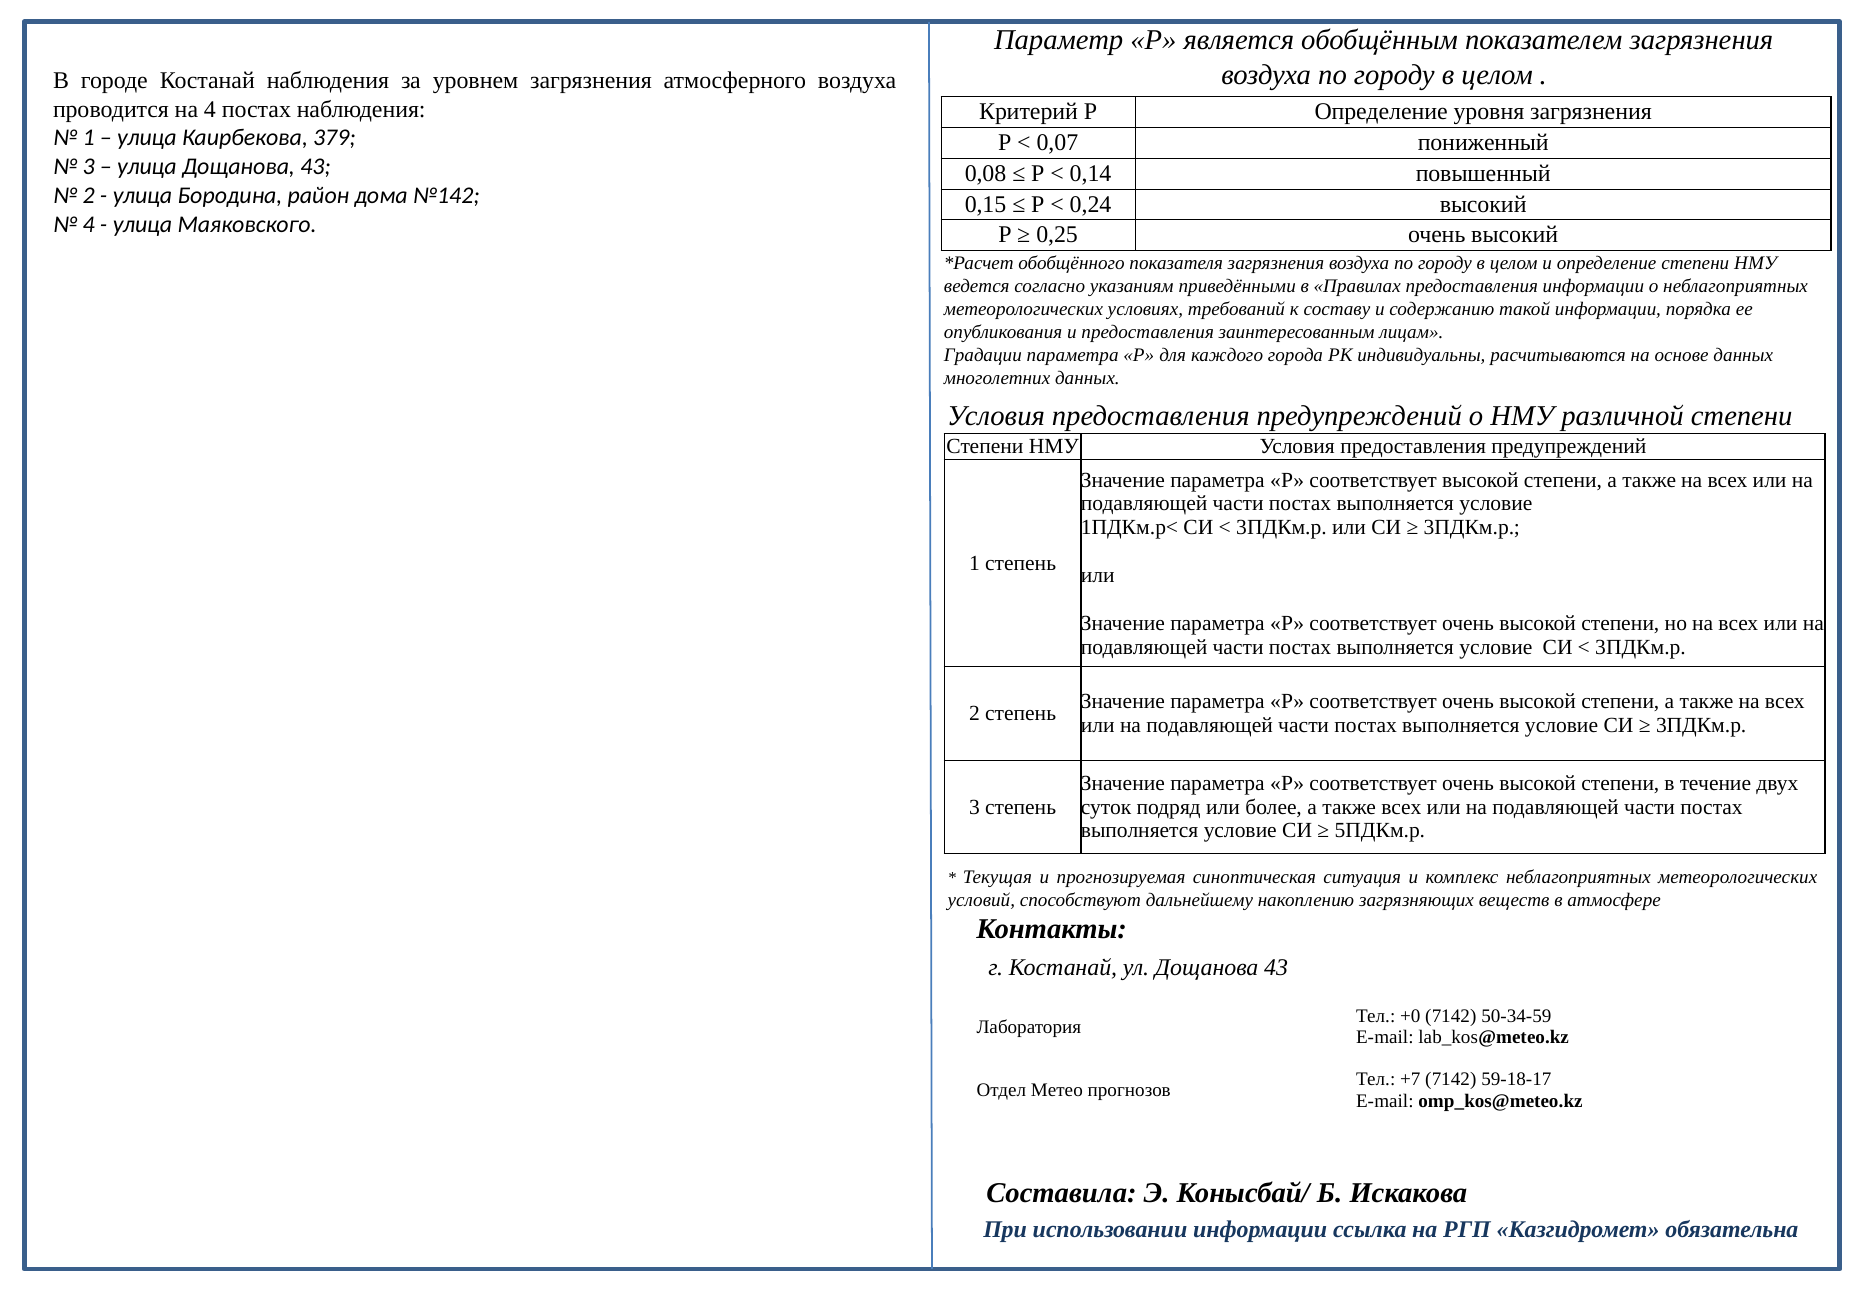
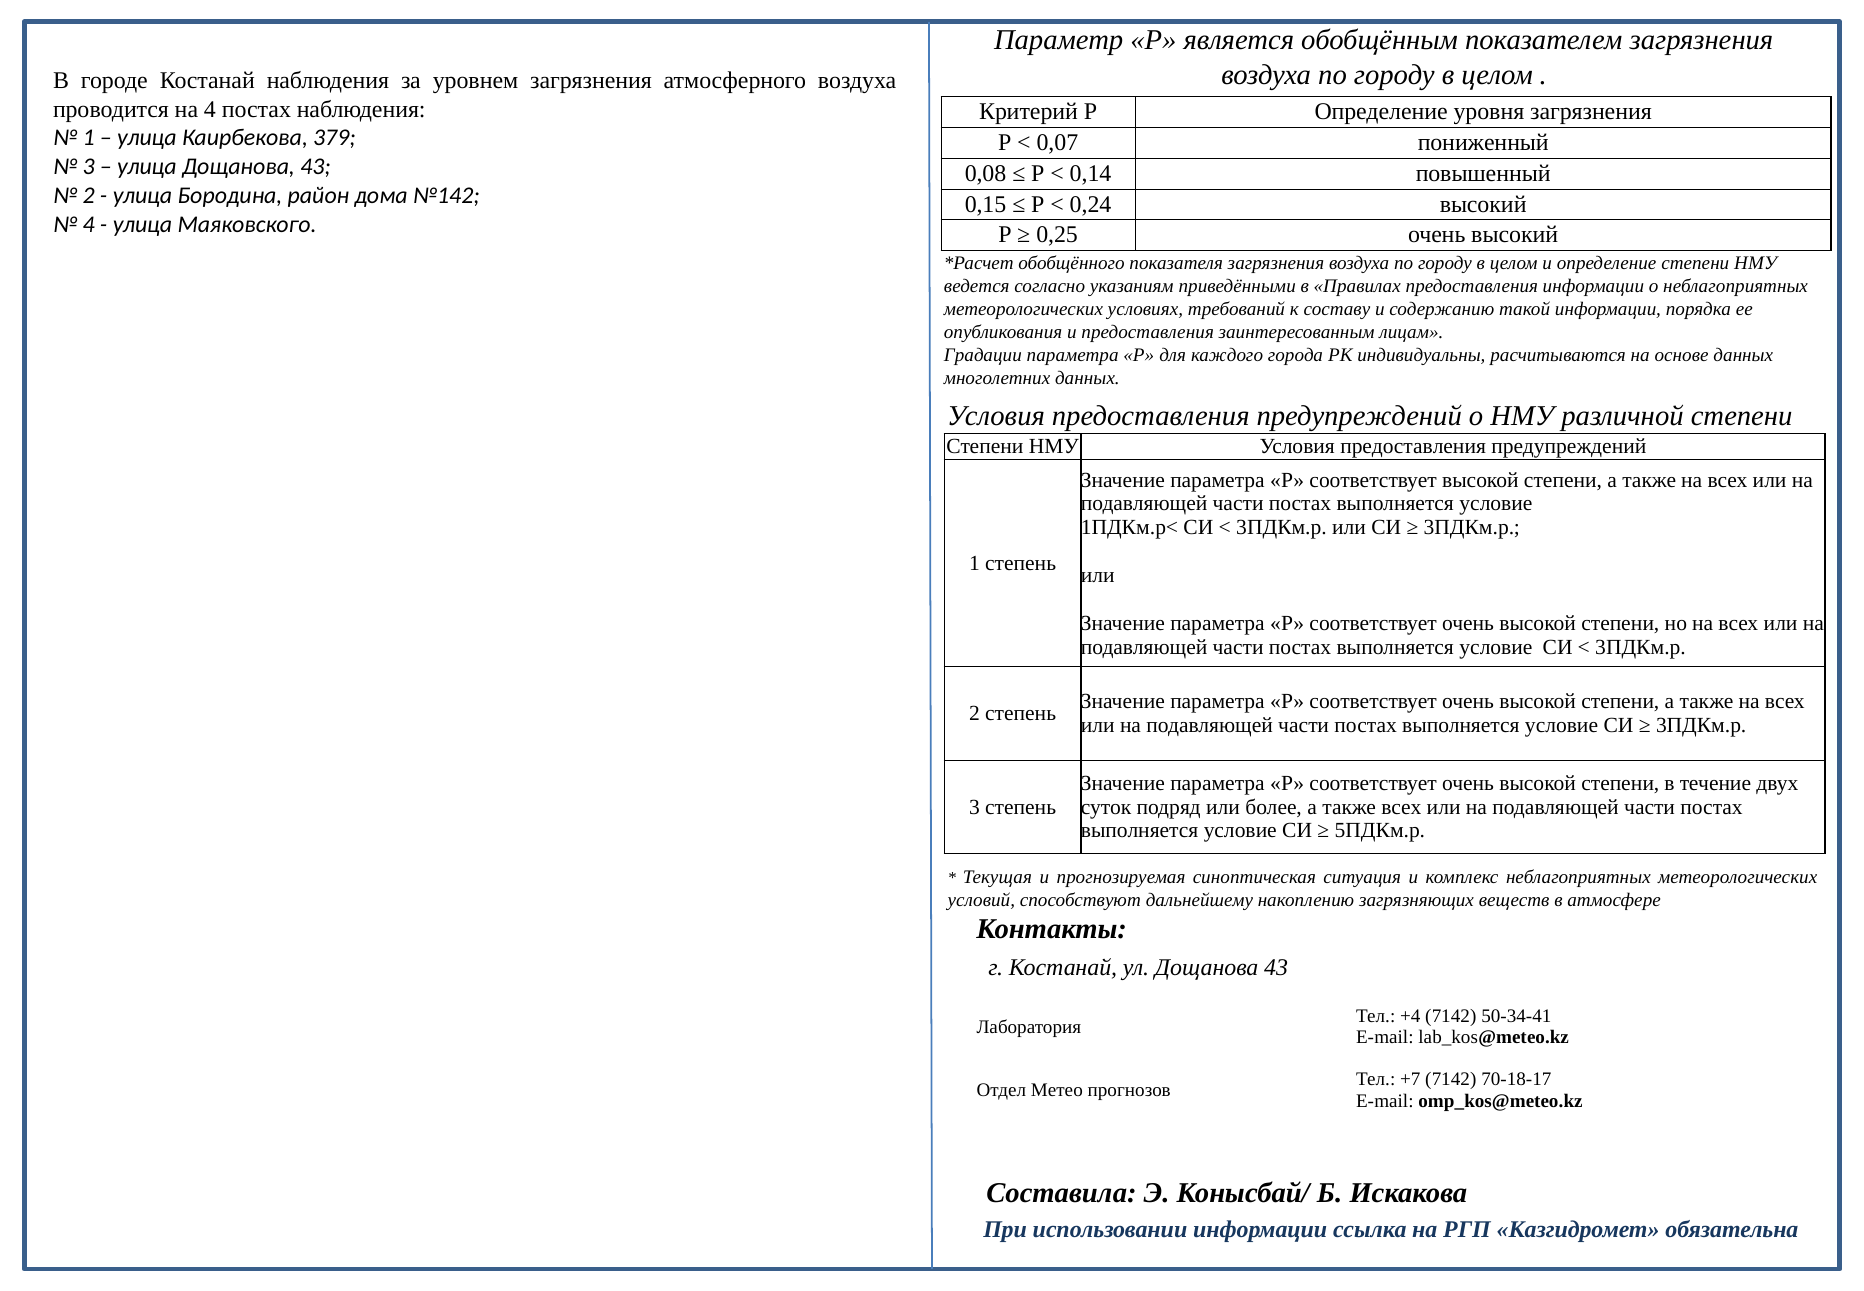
+0: +0 -> +4
50-34-59: 50-34-59 -> 50-34-41
59-18-17: 59-18-17 -> 70-18-17
